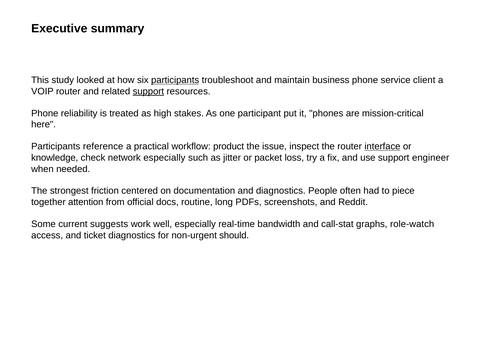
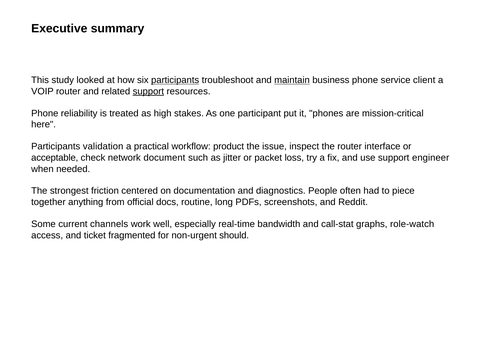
maintain underline: none -> present
reference: reference -> validation
interface underline: present -> none
knowledge: knowledge -> acceptable
network especially: especially -> document
attention: attention -> anything
suggests: suggests -> channels
ticket diagnostics: diagnostics -> fragmented
